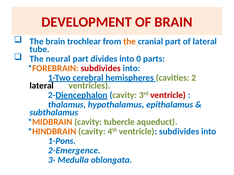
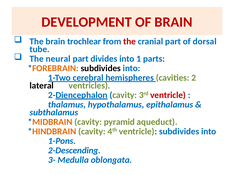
the at (130, 42) colour: orange -> red
of lateral: lateral -> dorsal
0: 0 -> 1
subdivides at (101, 68) colour: red -> black
tubercle: tubercle -> pyramid
2-Emergence: 2-Emergence -> 2-Descending
